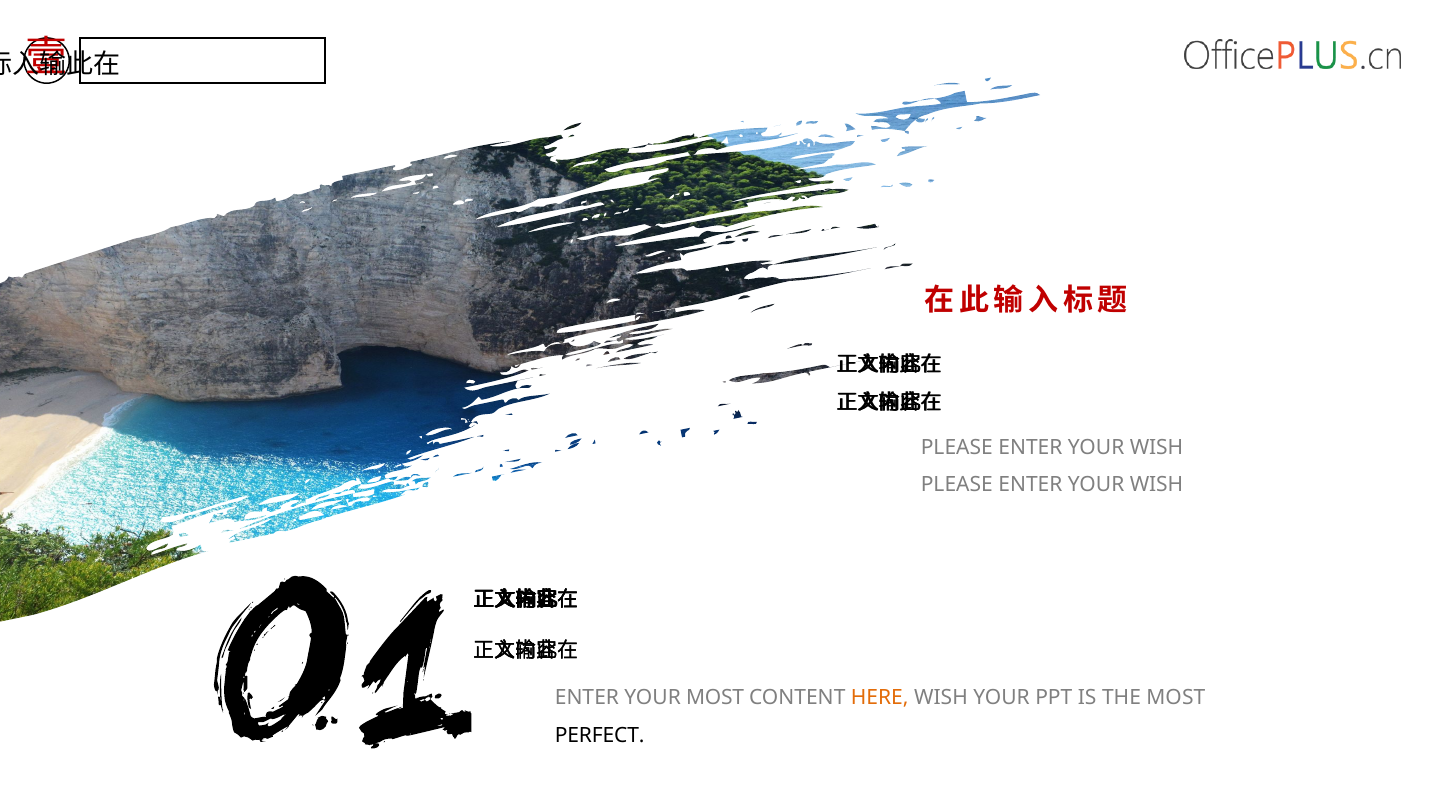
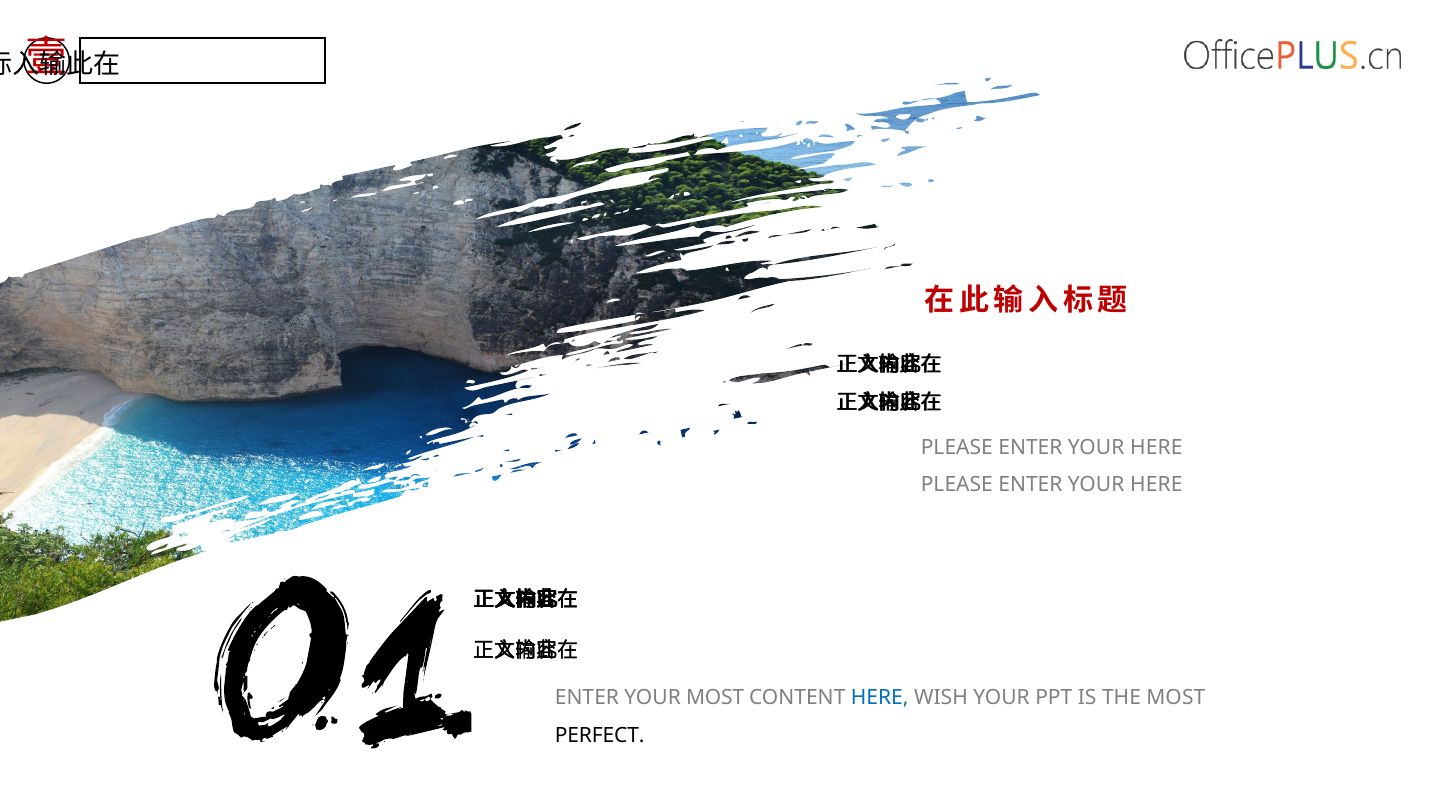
WISH at (1156, 447): WISH -> HERE
WISH at (1156, 485): WISH -> HERE
HERE at (880, 697) colour: orange -> blue
